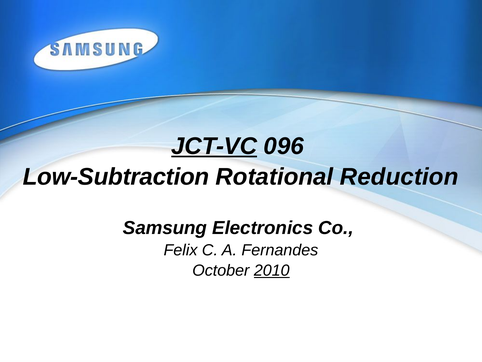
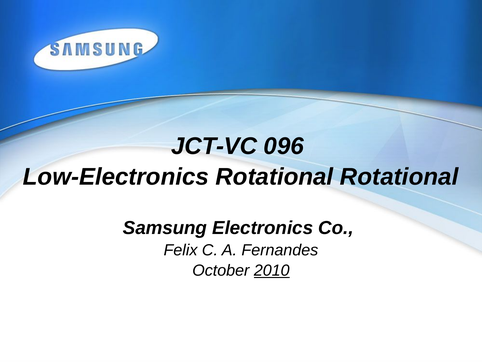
JCT-VC underline: present -> none
Low-Subtraction: Low-Subtraction -> Low-Electronics
Rotational Reduction: Reduction -> Rotational
